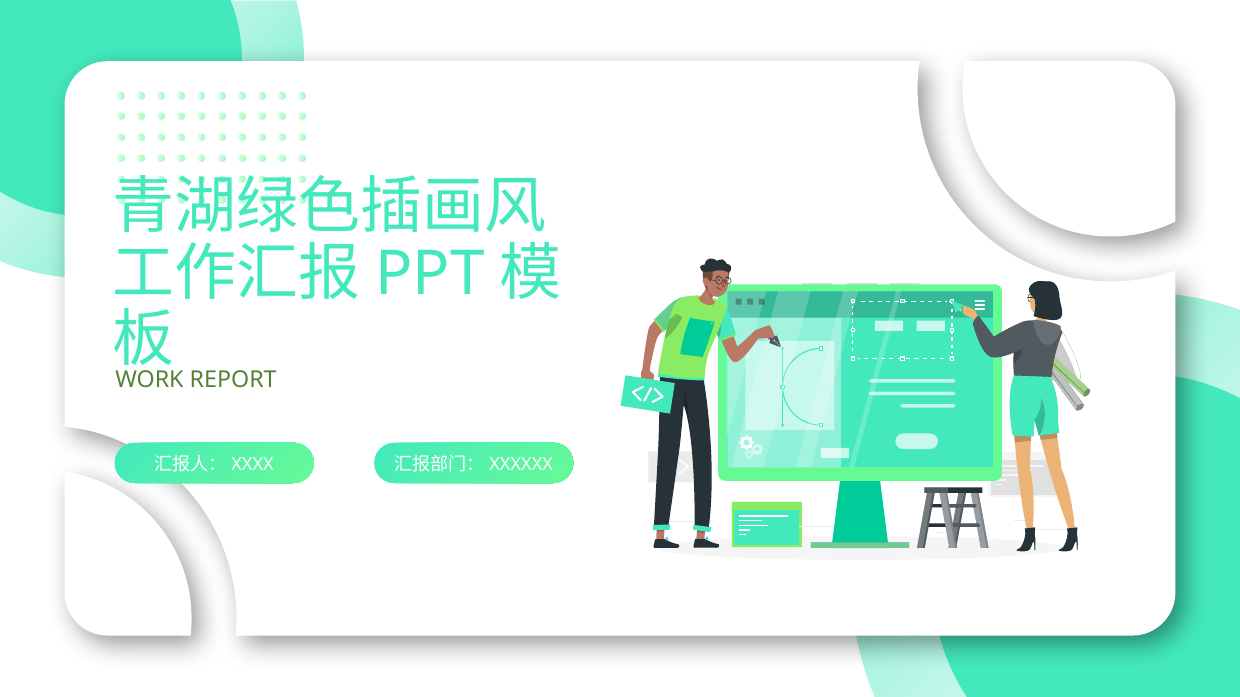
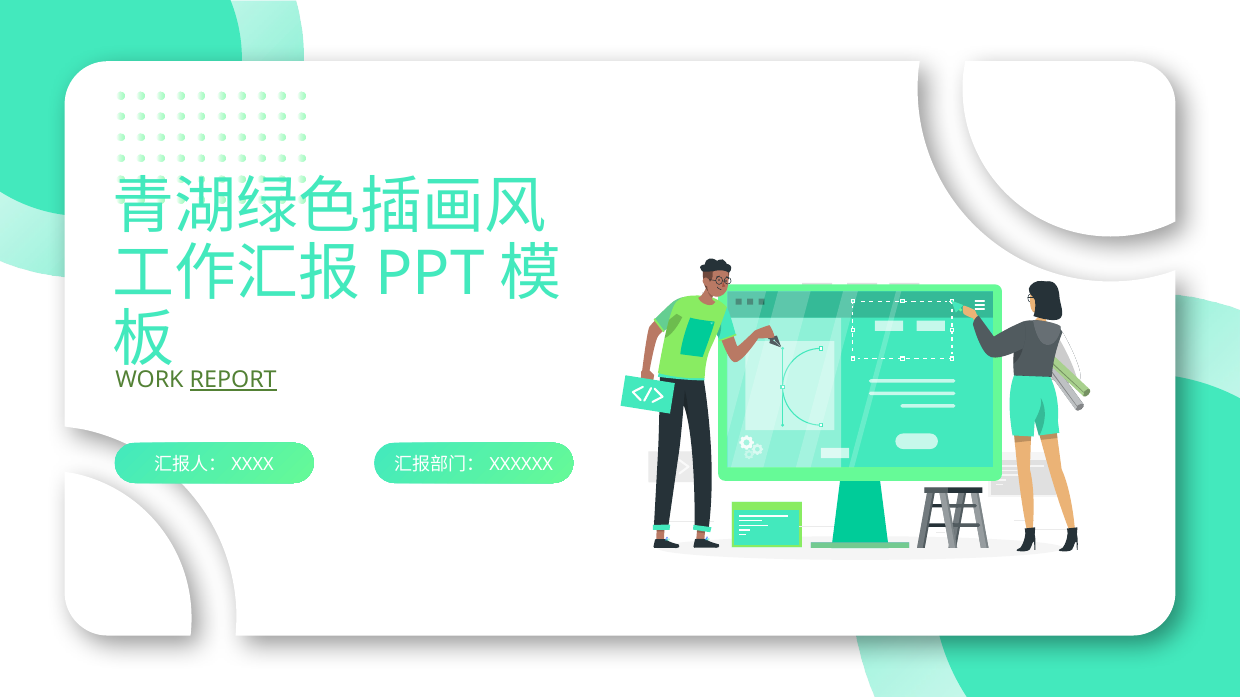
REPORT underline: none -> present
